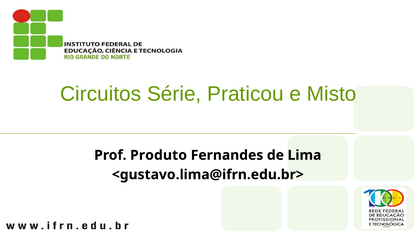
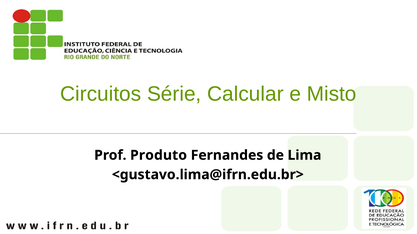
Praticou: Praticou -> Calcular
